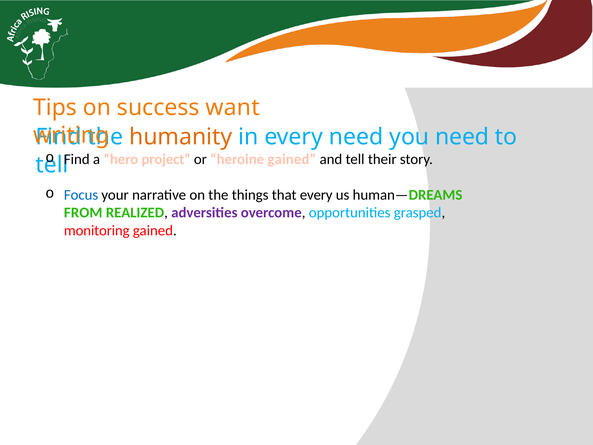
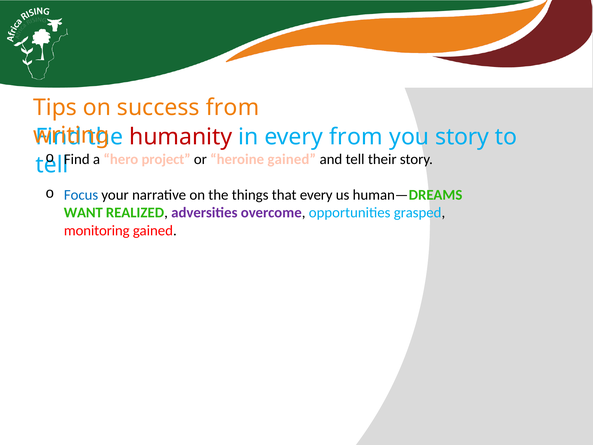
success want: want -> from
humanity colour: orange -> red
every need: need -> from
you need: need -> story
FROM: FROM -> WANT
